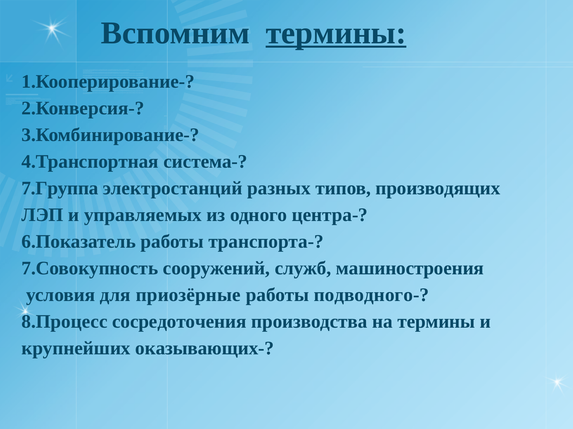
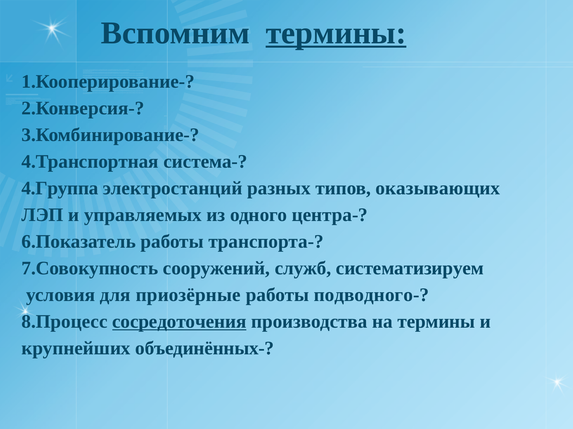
7.Группа: 7.Группа -> 4.Группа
производящих: производящих -> оказывающих
машиностроения: машиностроения -> систематизируем
сосредоточения underline: none -> present
оказывающих-: оказывающих- -> объединённых-
